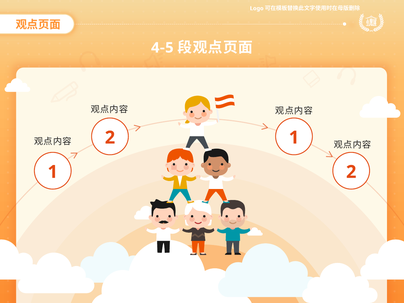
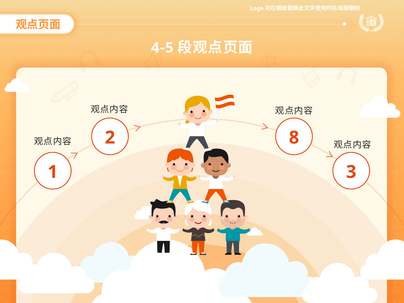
2 1: 1 -> 8
1 2: 2 -> 3
